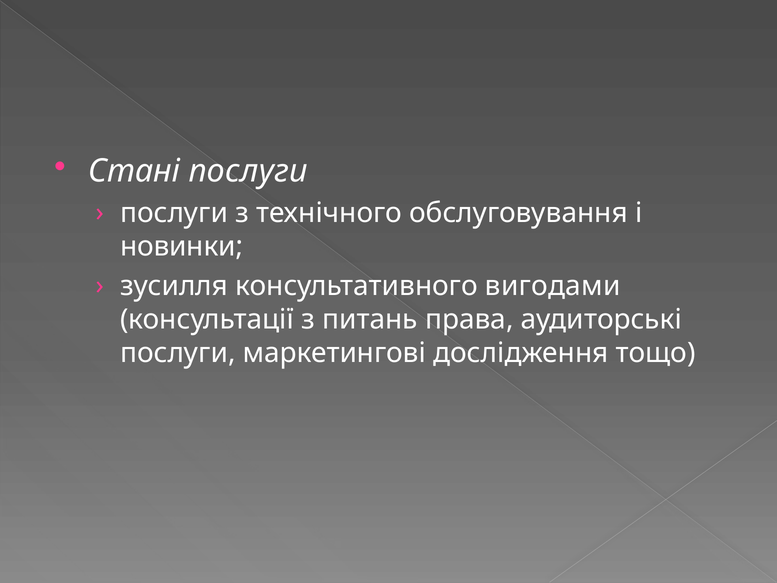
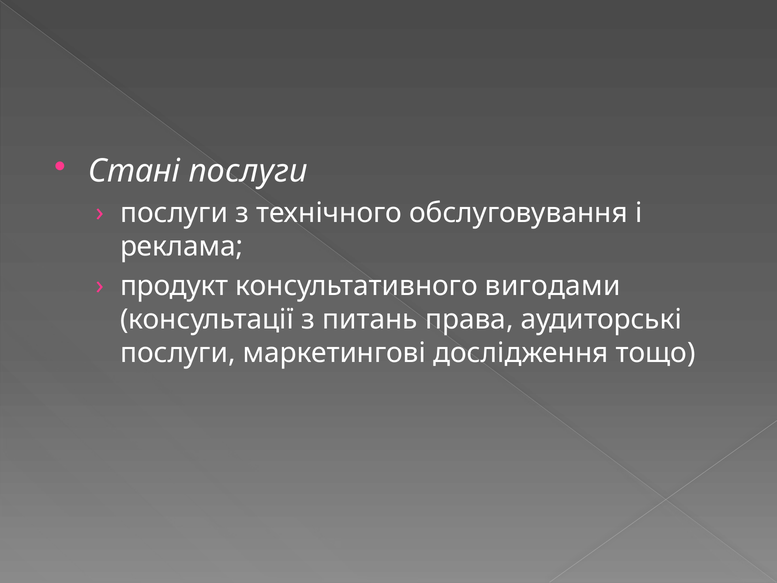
новинки: новинки -> реклама
зусилля: зусилля -> продукт
